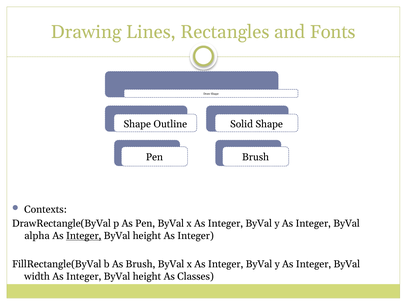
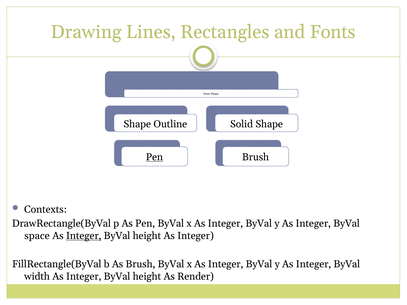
Pen at (154, 157) underline: none -> present
alpha: alpha -> space
Classes: Classes -> Render
